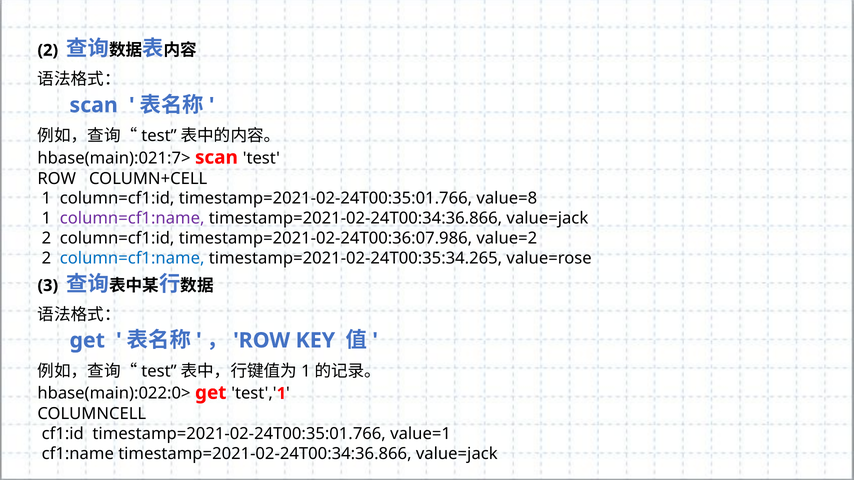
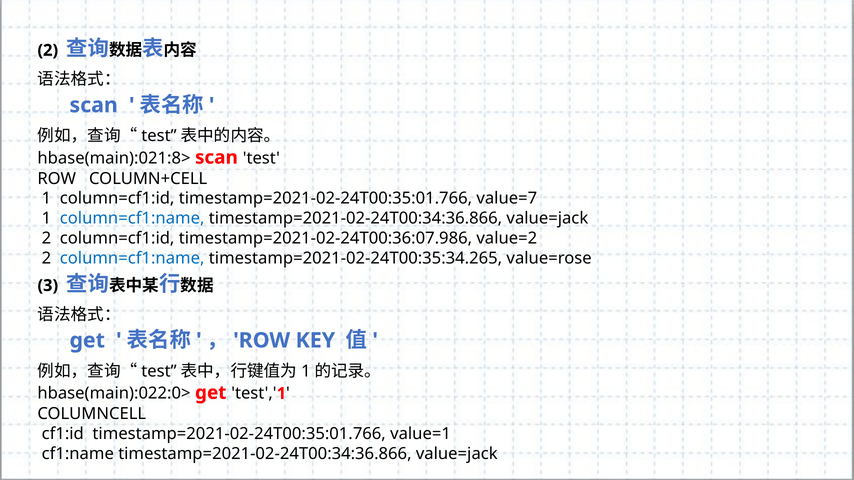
hbase(main):021:7>: hbase(main):021:7> -> hbase(main):021:8>
value=8: value=8 -> value=7
column=cf1:name at (132, 219) colour: purple -> blue
